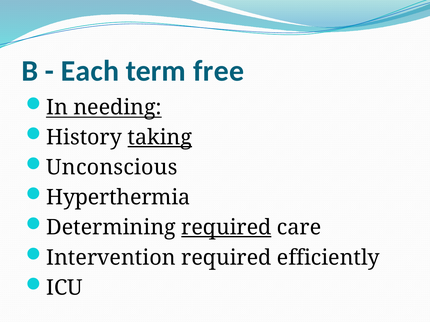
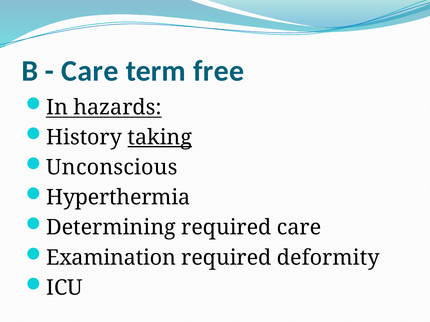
Each at (90, 71): Each -> Care
needing: needing -> hazards
required at (226, 228) underline: present -> none
Intervention: Intervention -> Examination
efficiently: efficiently -> deformity
